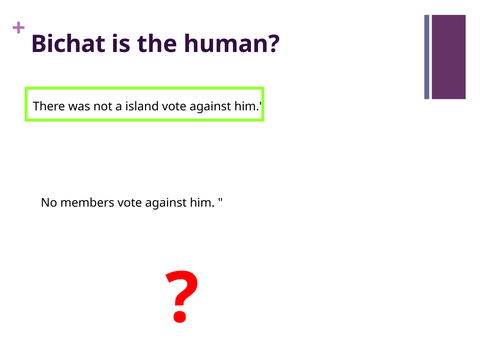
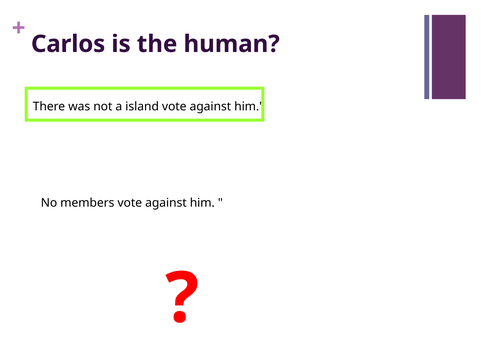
Bichat: Bichat -> Carlos
